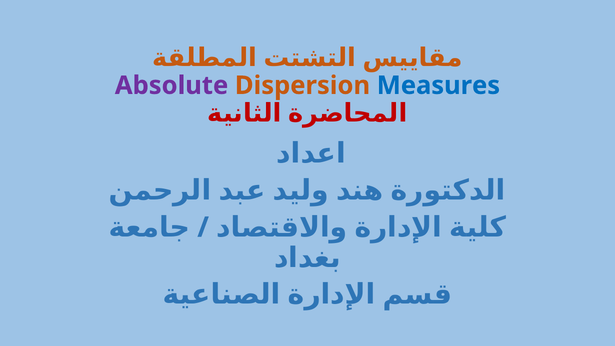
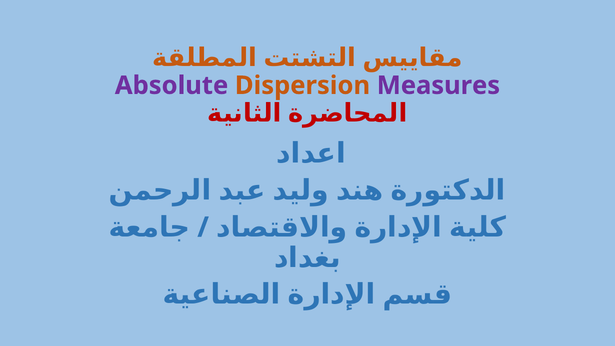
Measures colour: blue -> purple
